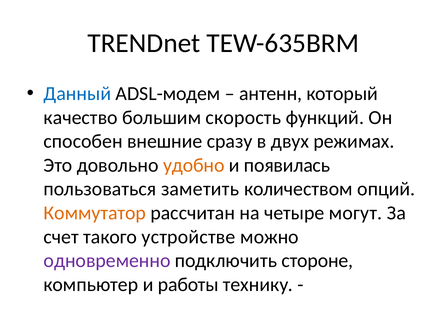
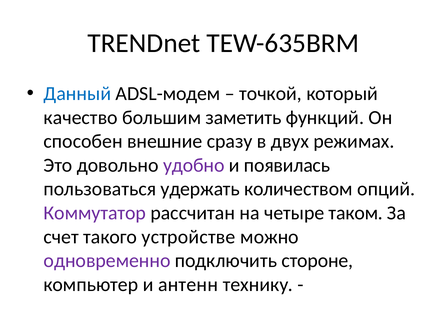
антенн: антенн -> точкой
скорость: скорость -> заметить
удобно colour: orange -> purple
заметить: заметить -> удержать
Коммутатор colour: orange -> purple
могут: могут -> таком
работы: работы -> антенн
